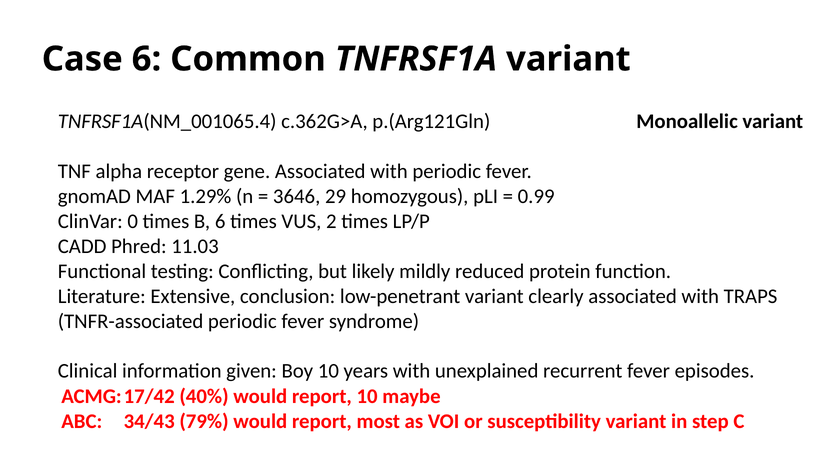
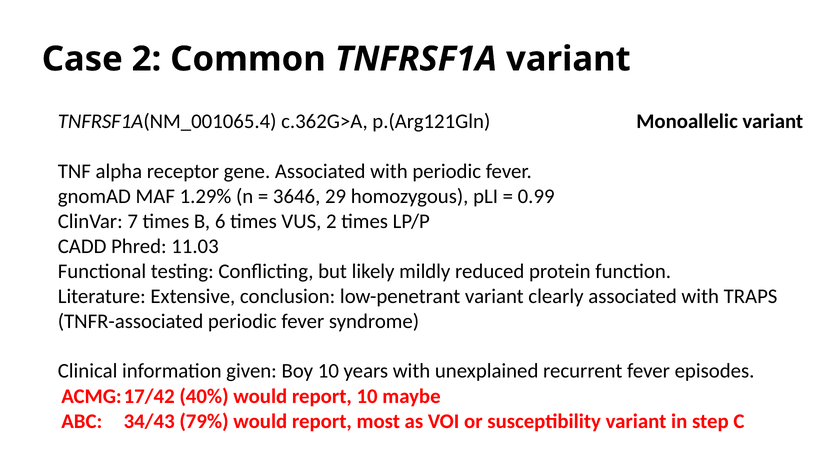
Case 6: 6 -> 2
0: 0 -> 7
